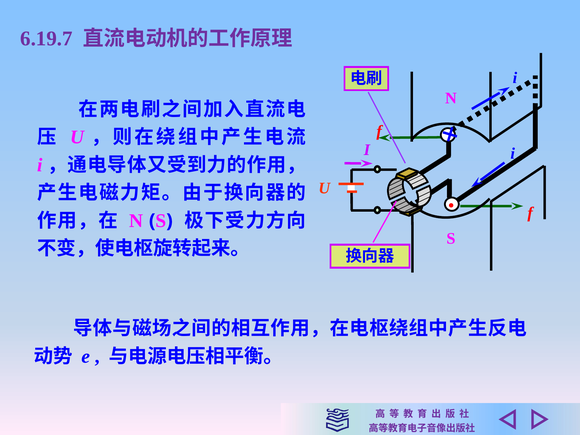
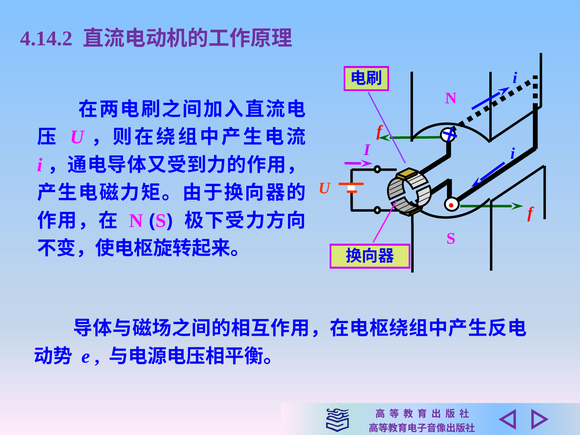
6.19.7: 6.19.7 -> 4.14.2
